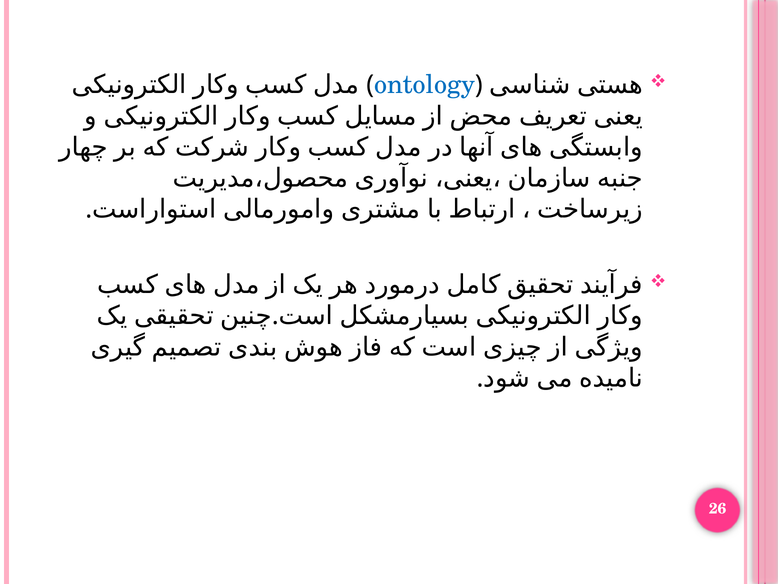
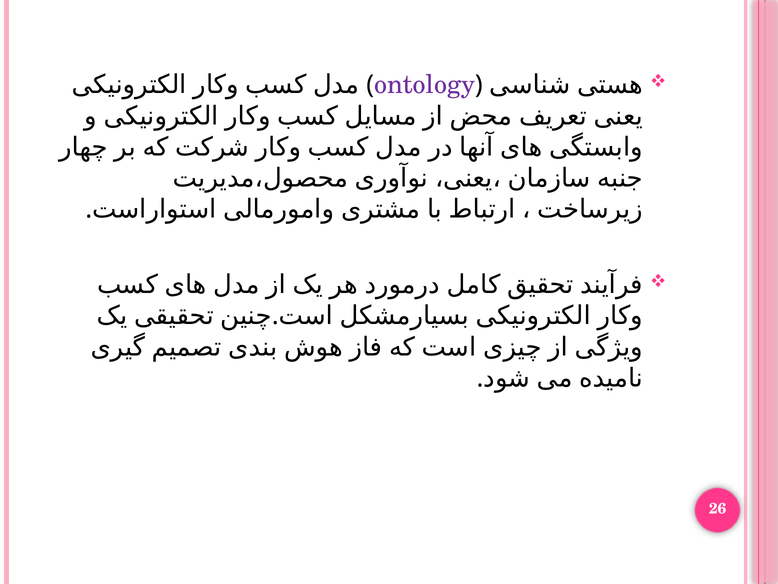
ontology colour: blue -> purple
